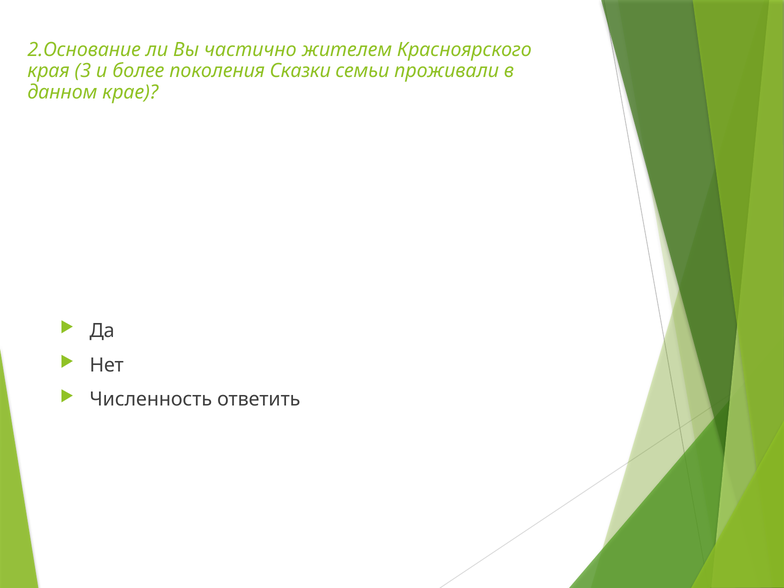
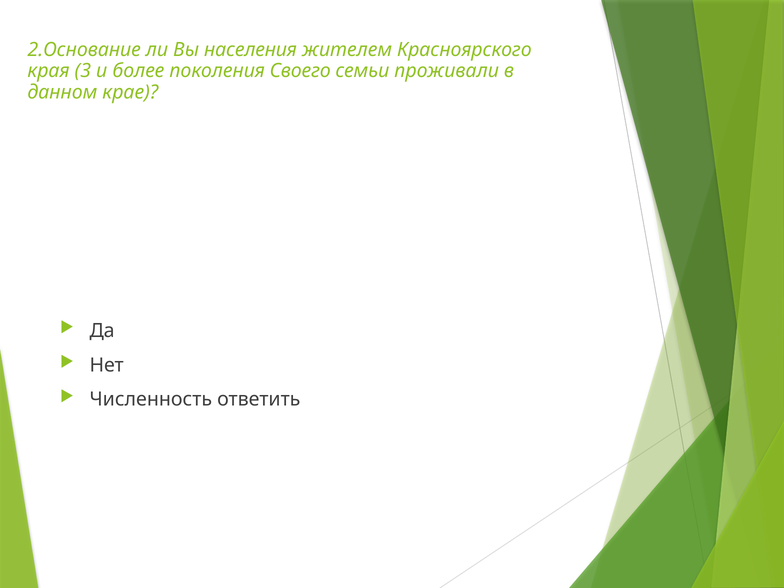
частично: частично -> населения
Сказки: Сказки -> Своего
